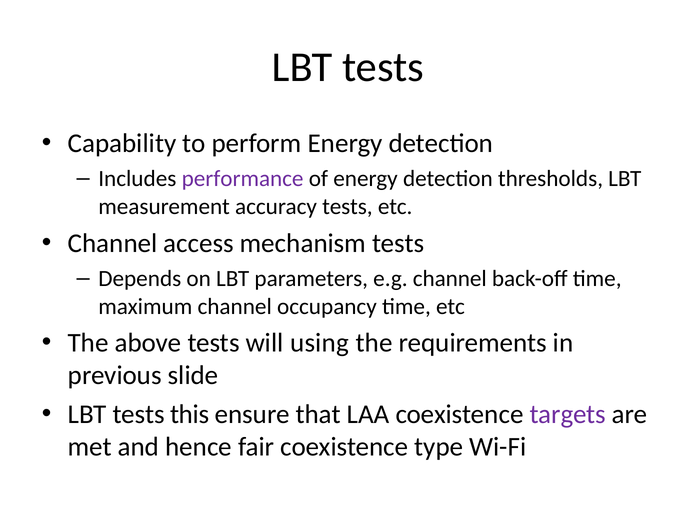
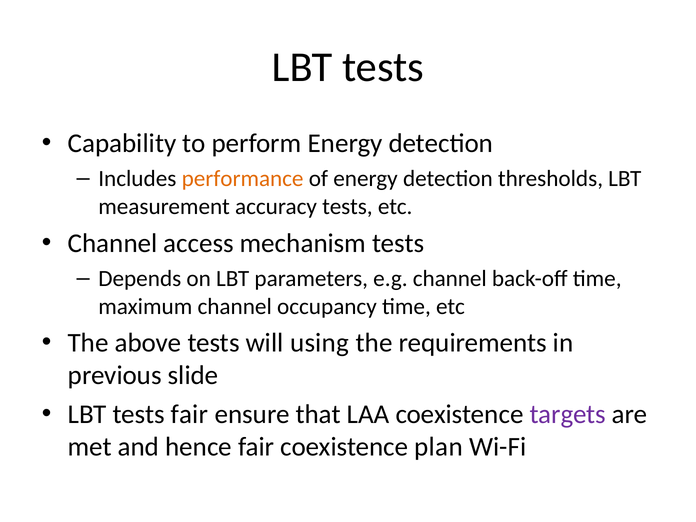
performance colour: purple -> orange
tests this: this -> fair
type: type -> plan
